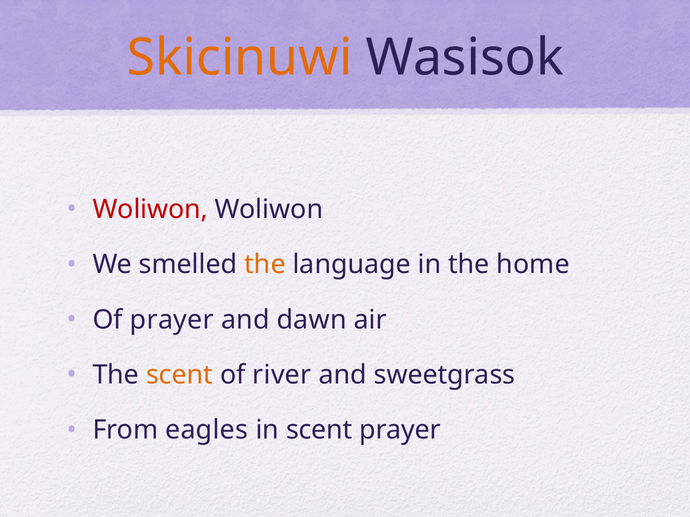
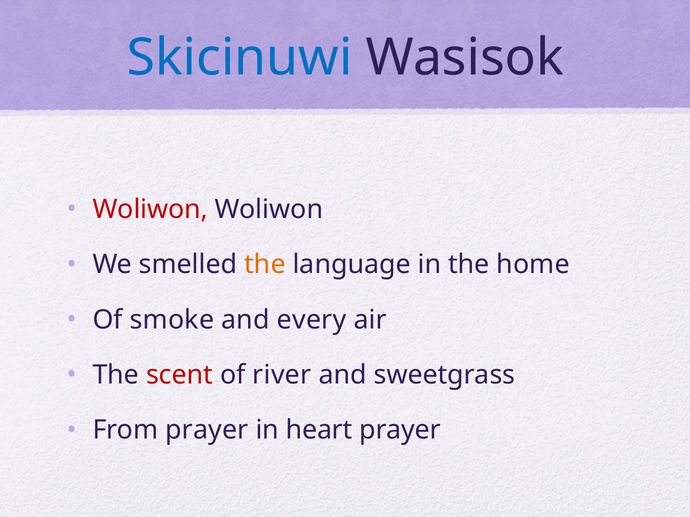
Skicinuwi colour: orange -> blue
Of prayer: prayer -> smoke
dawn: dawn -> every
scent at (180, 375) colour: orange -> red
From eagles: eagles -> prayer
in scent: scent -> heart
